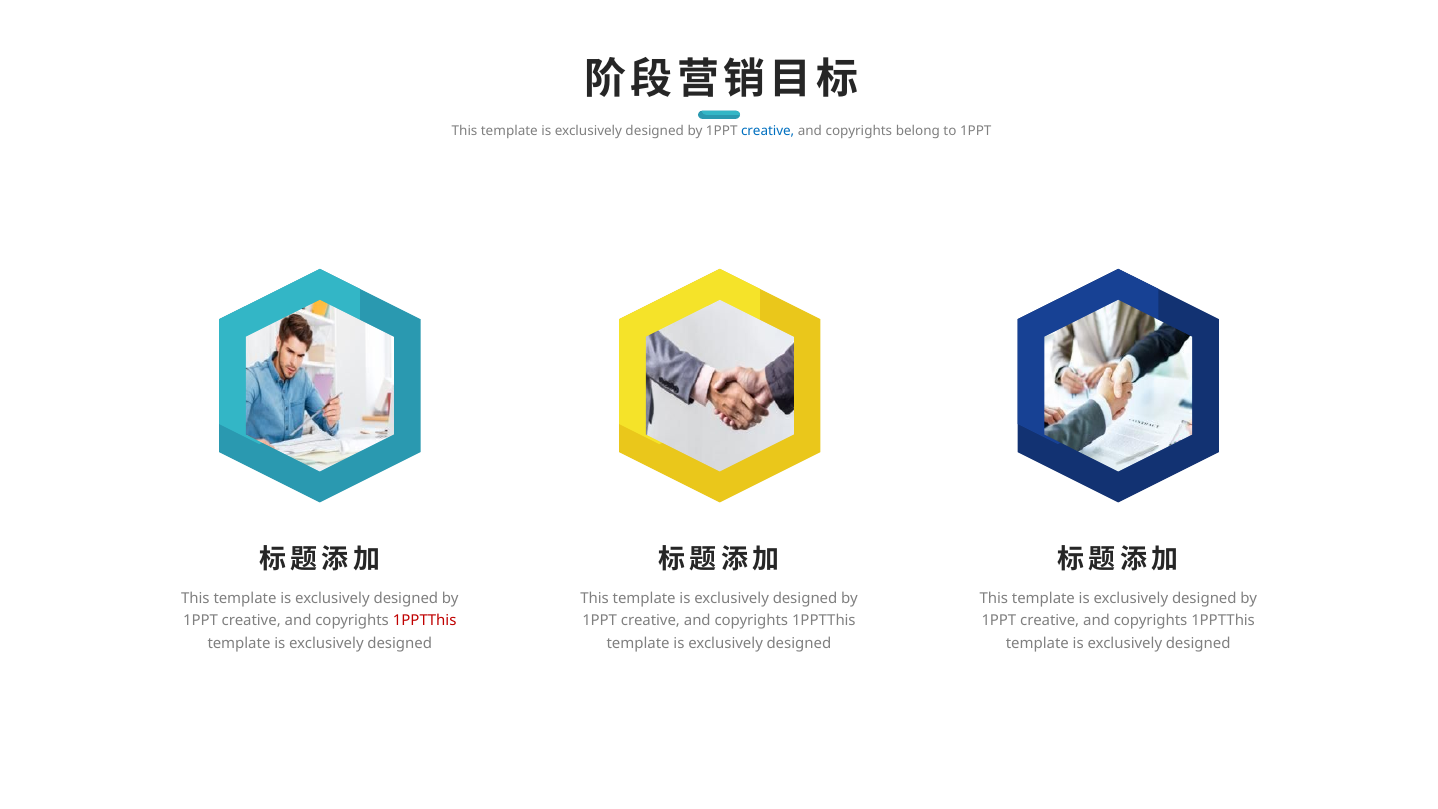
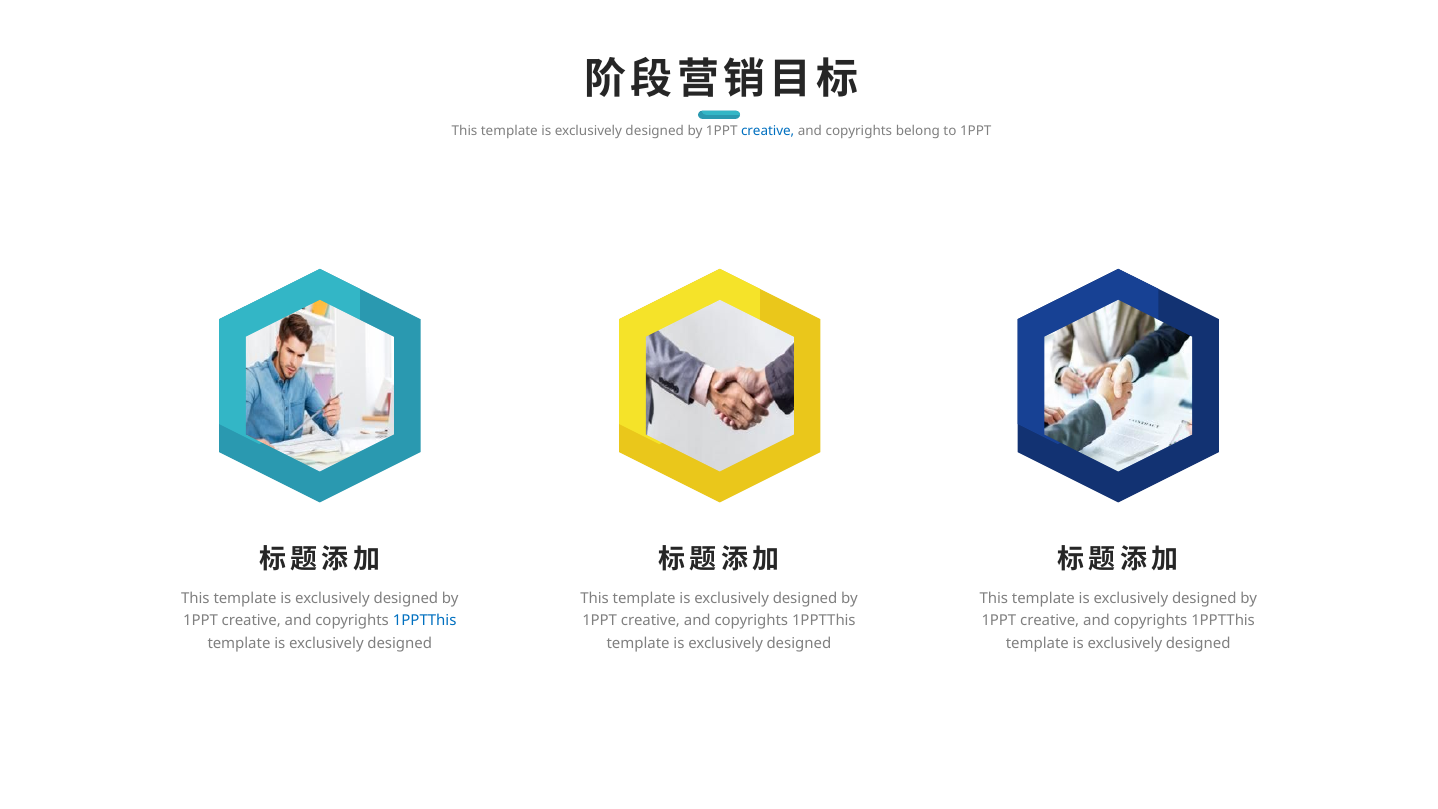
1PPTThis at (425, 621) colour: red -> blue
